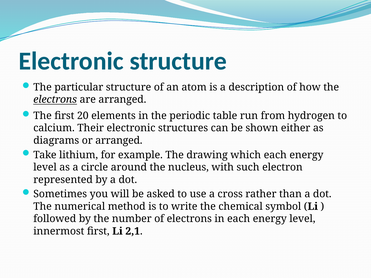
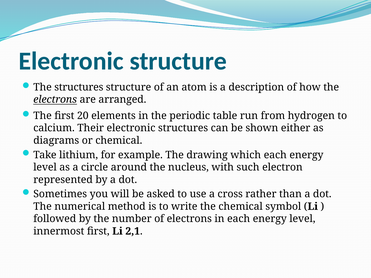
The particular: particular -> structures
or arranged: arranged -> chemical
